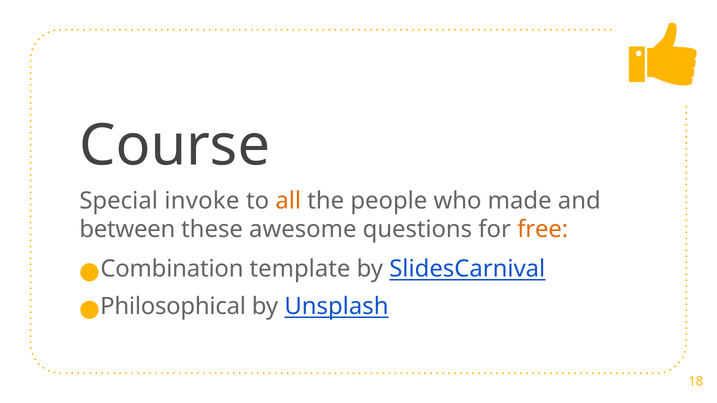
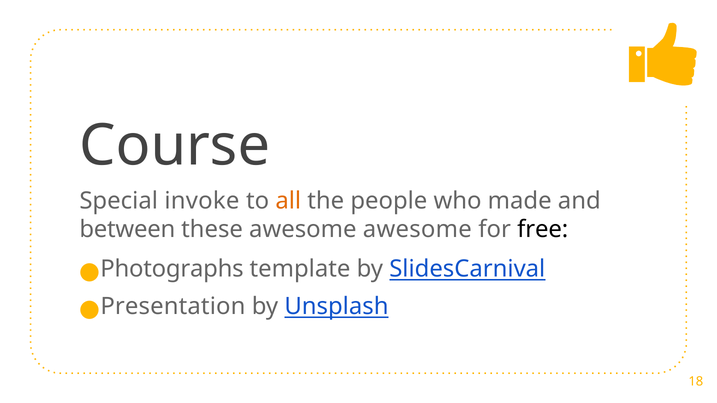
awesome questions: questions -> awesome
free colour: orange -> black
Combination: Combination -> Photographs
Philosophical: Philosophical -> Presentation
